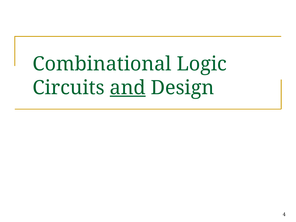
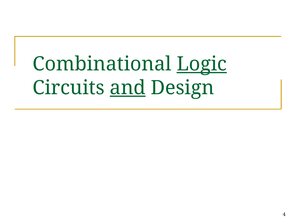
Logic underline: none -> present
